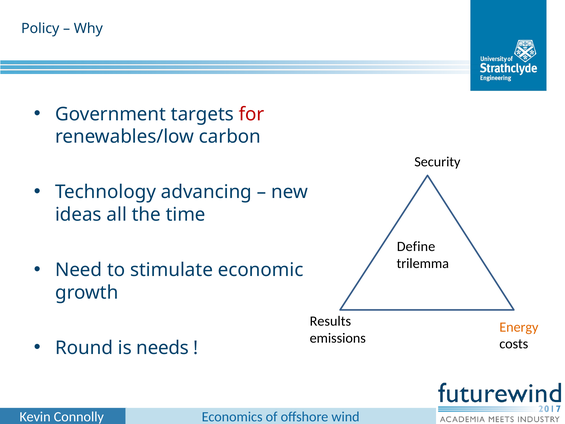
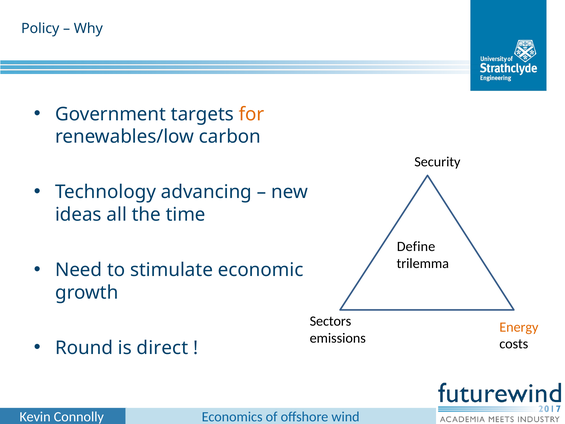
for colour: red -> orange
Results: Results -> Sectors
needs: needs -> direct
